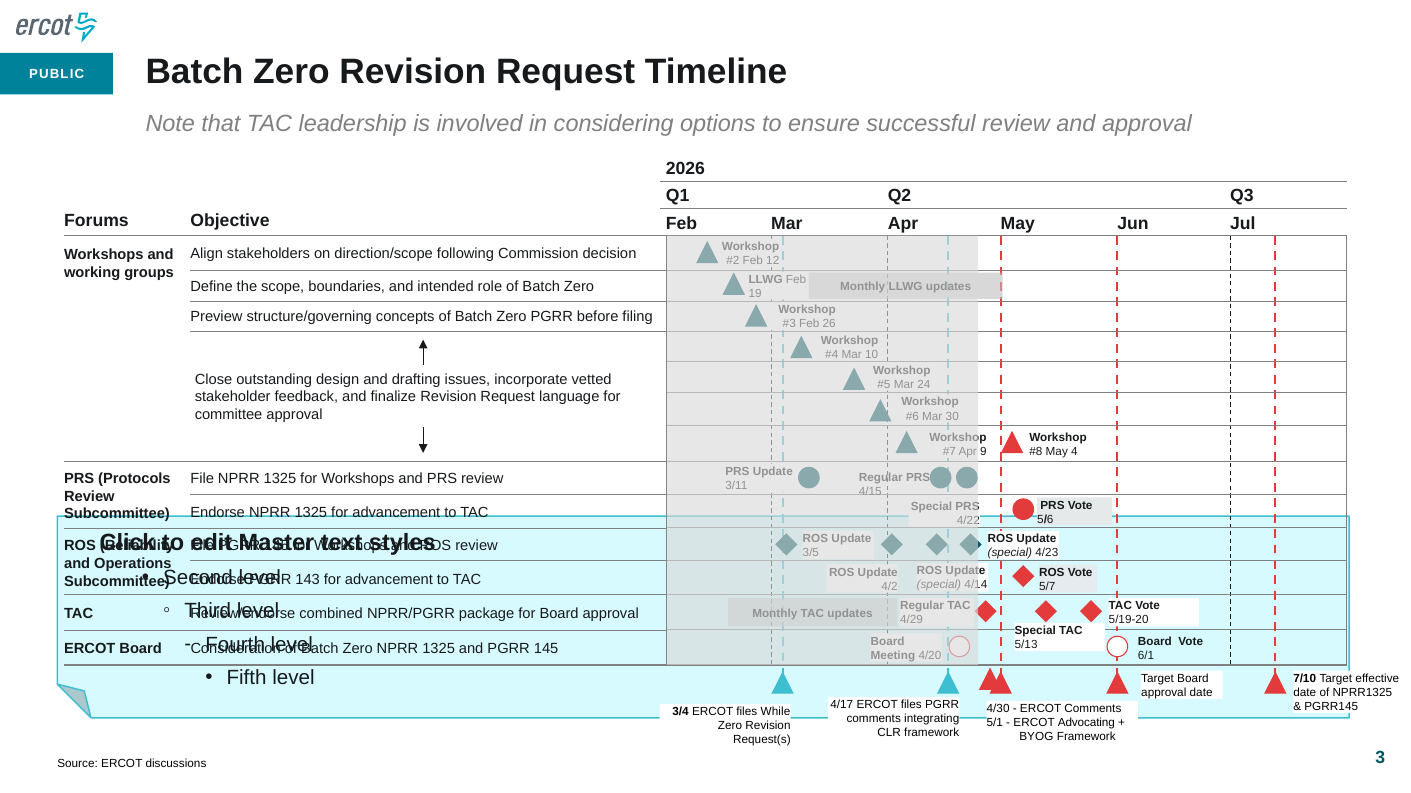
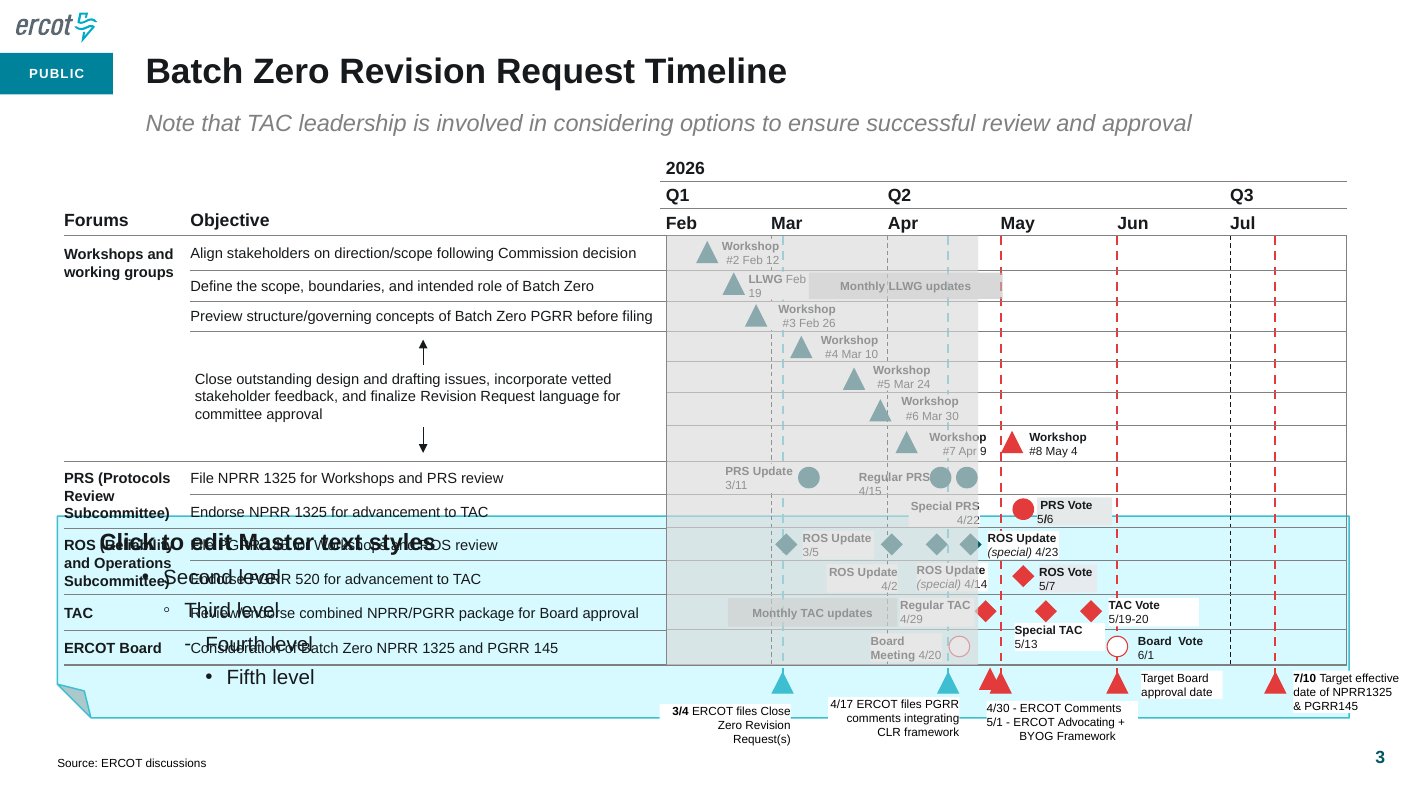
143: 143 -> 520
While: While -> Close
